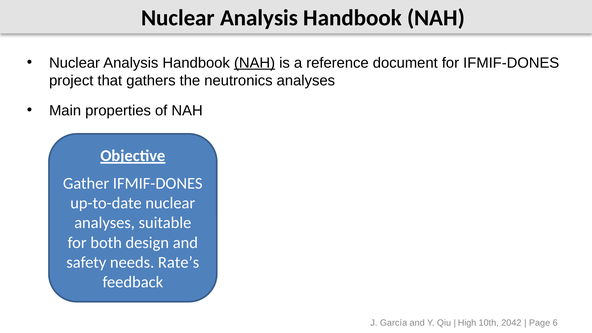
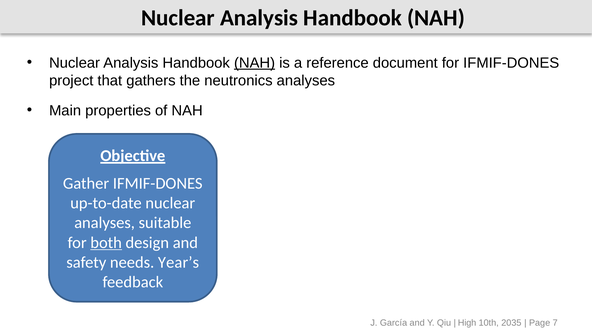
both underline: none -> present
Rate’s: Rate’s -> Year’s
2042: 2042 -> 2035
6: 6 -> 7
